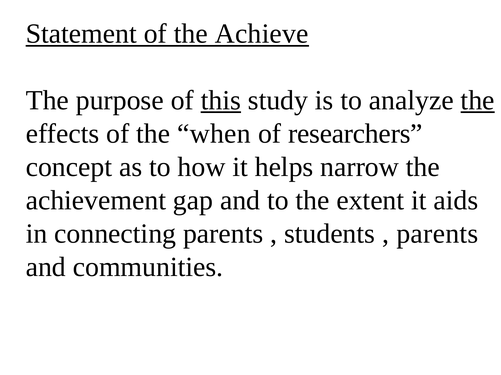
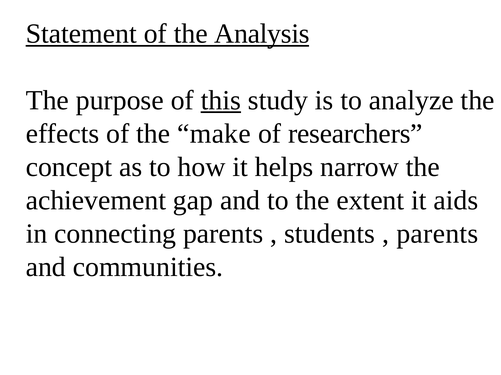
Achieve: Achieve -> Analysis
the at (478, 100) underline: present -> none
when: when -> make
